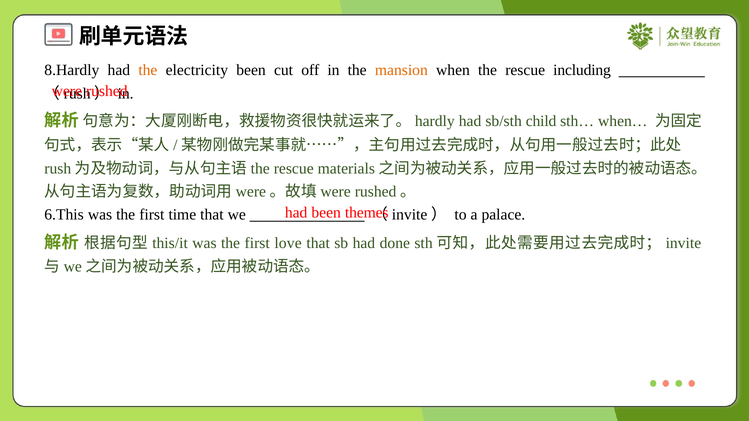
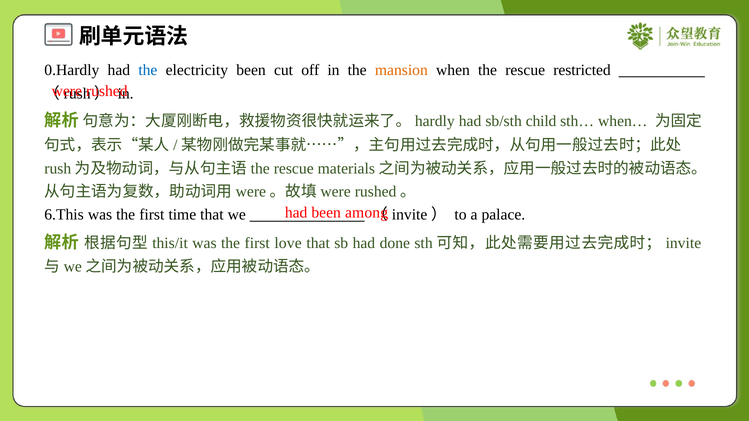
8.Hardly: 8.Hardly -> 0.Hardly
the at (148, 70) colour: orange -> blue
including: including -> restricted
themes: themes -> among
